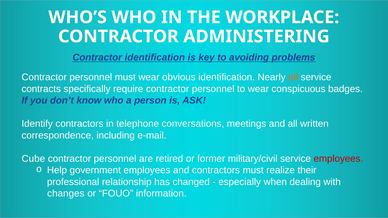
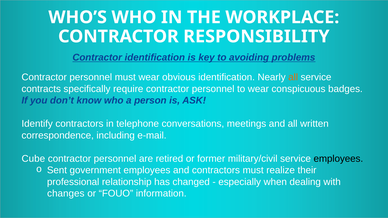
ADMINISTERING: ADMINISTERING -> RESPONSIBILITY
employees at (338, 159) colour: red -> black
Help: Help -> Sent
